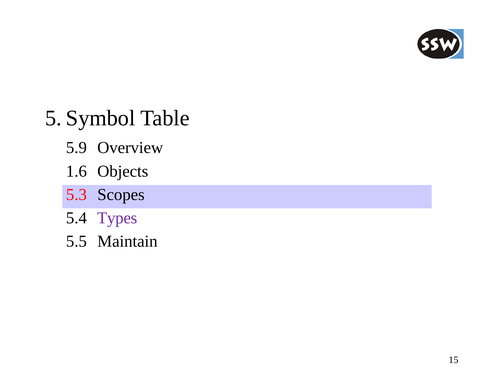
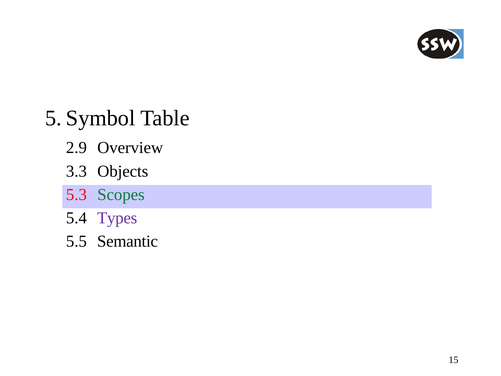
5.9: 5.9 -> 2.9
1.6: 1.6 -> 3.3
Scopes colour: black -> green
Maintain: Maintain -> Semantic
